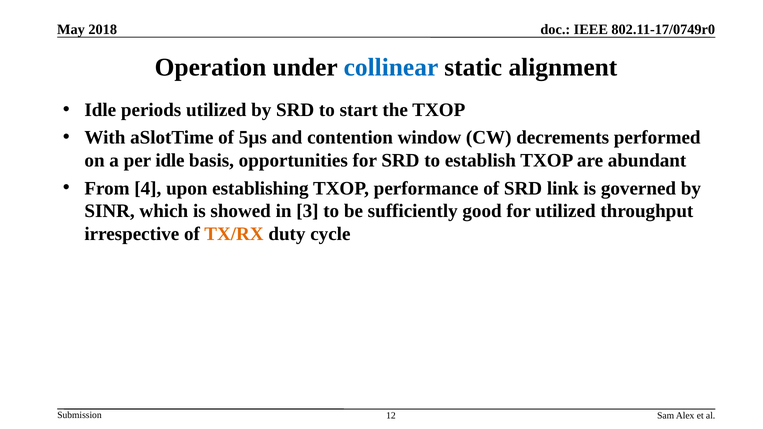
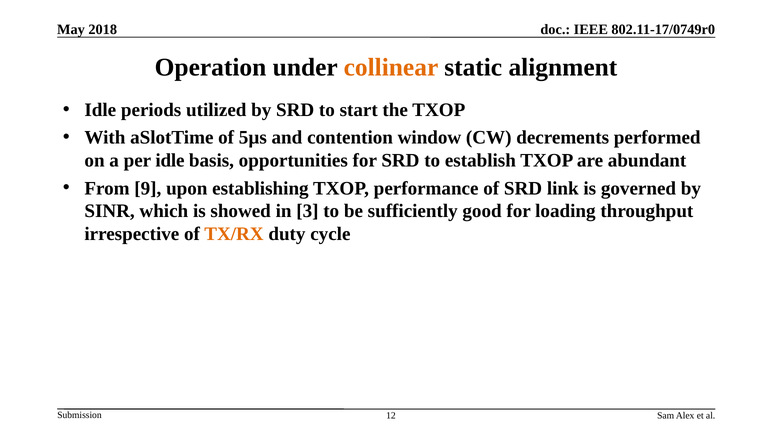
collinear colour: blue -> orange
4: 4 -> 9
for utilized: utilized -> loading
